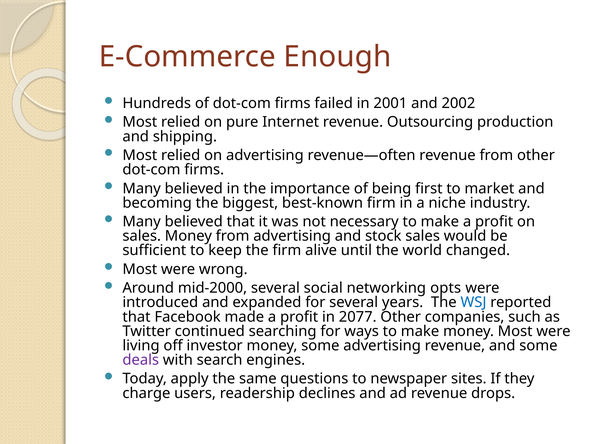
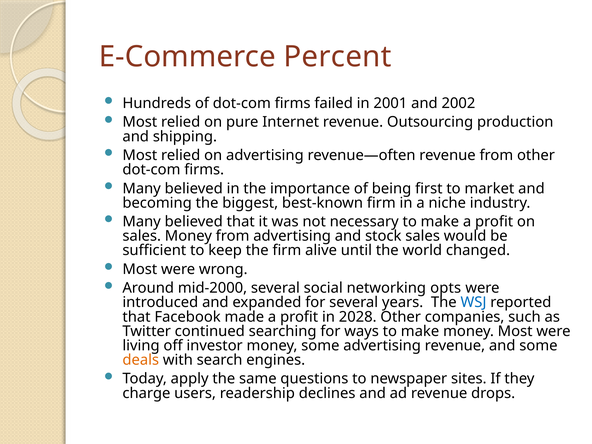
Enough: Enough -> Percent
2077: 2077 -> 2028
deals colour: purple -> orange
